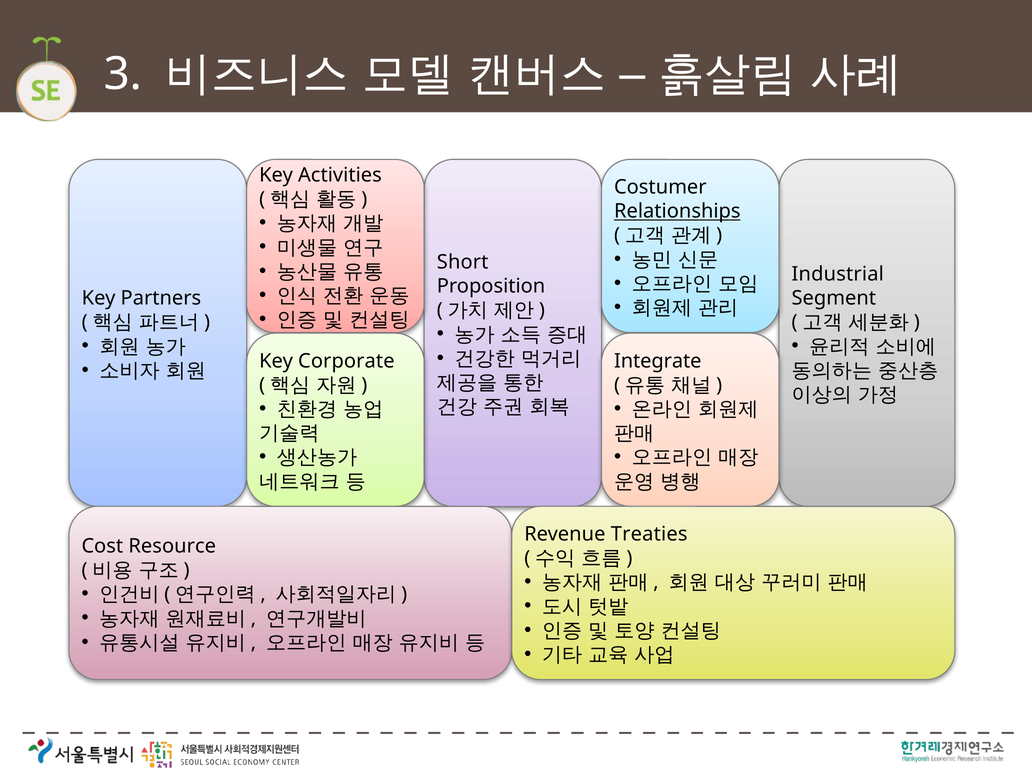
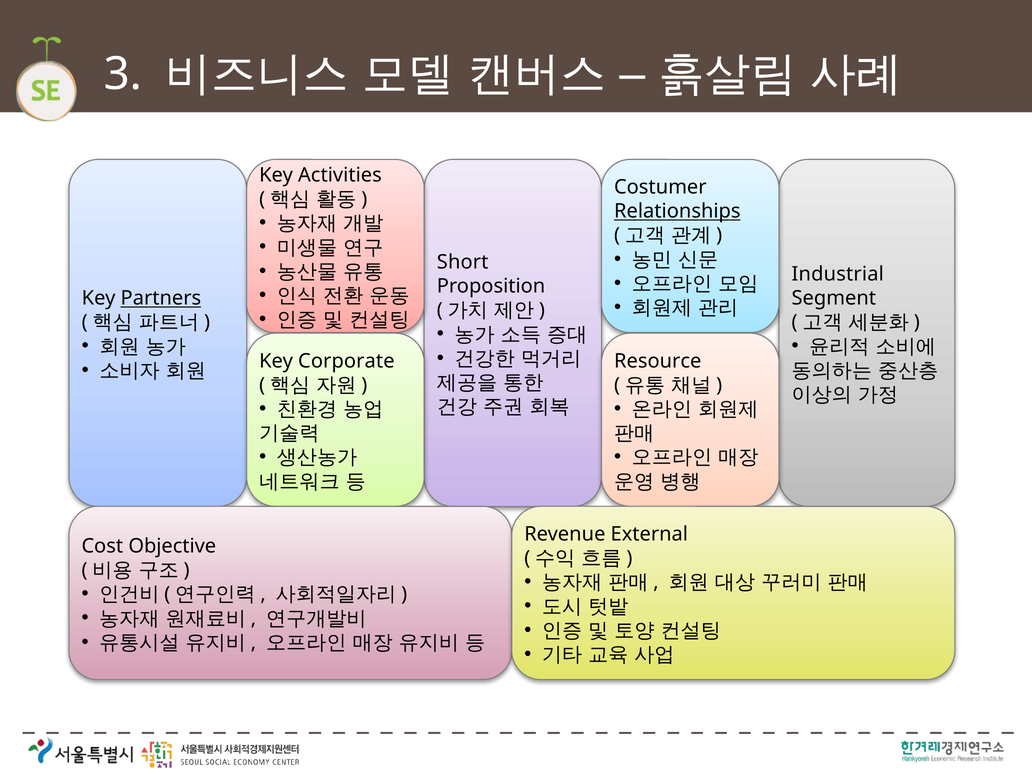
Partners underline: none -> present
Integrate: Integrate -> Resource
Treaties: Treaties -> External
Resource: Resource -> Objective
